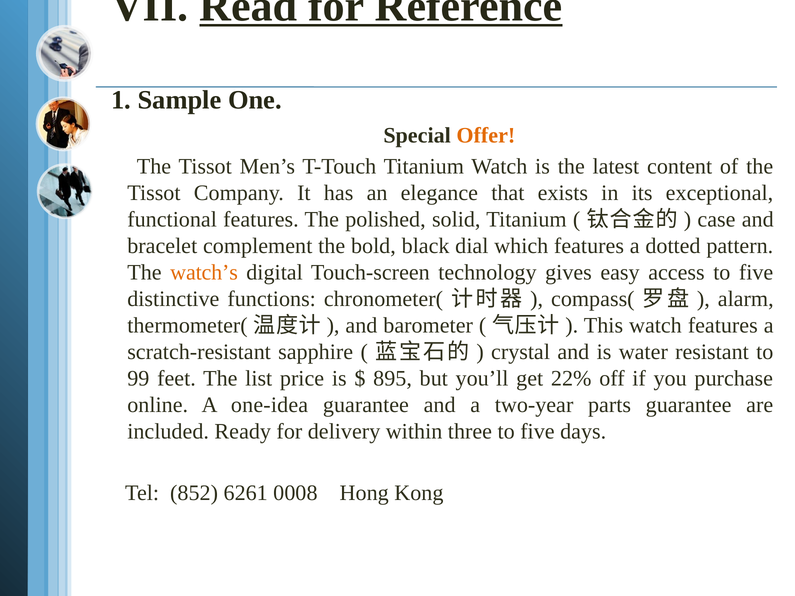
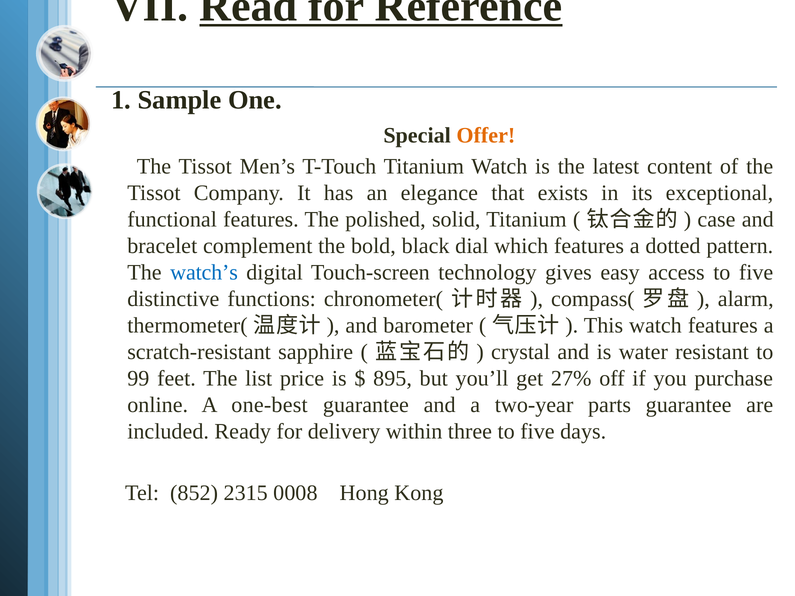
watch’s colour: orange -> blue
22%: 22% -> 27%
one-idea: one-idea -> one-best
6261: 6261 -> 2315
